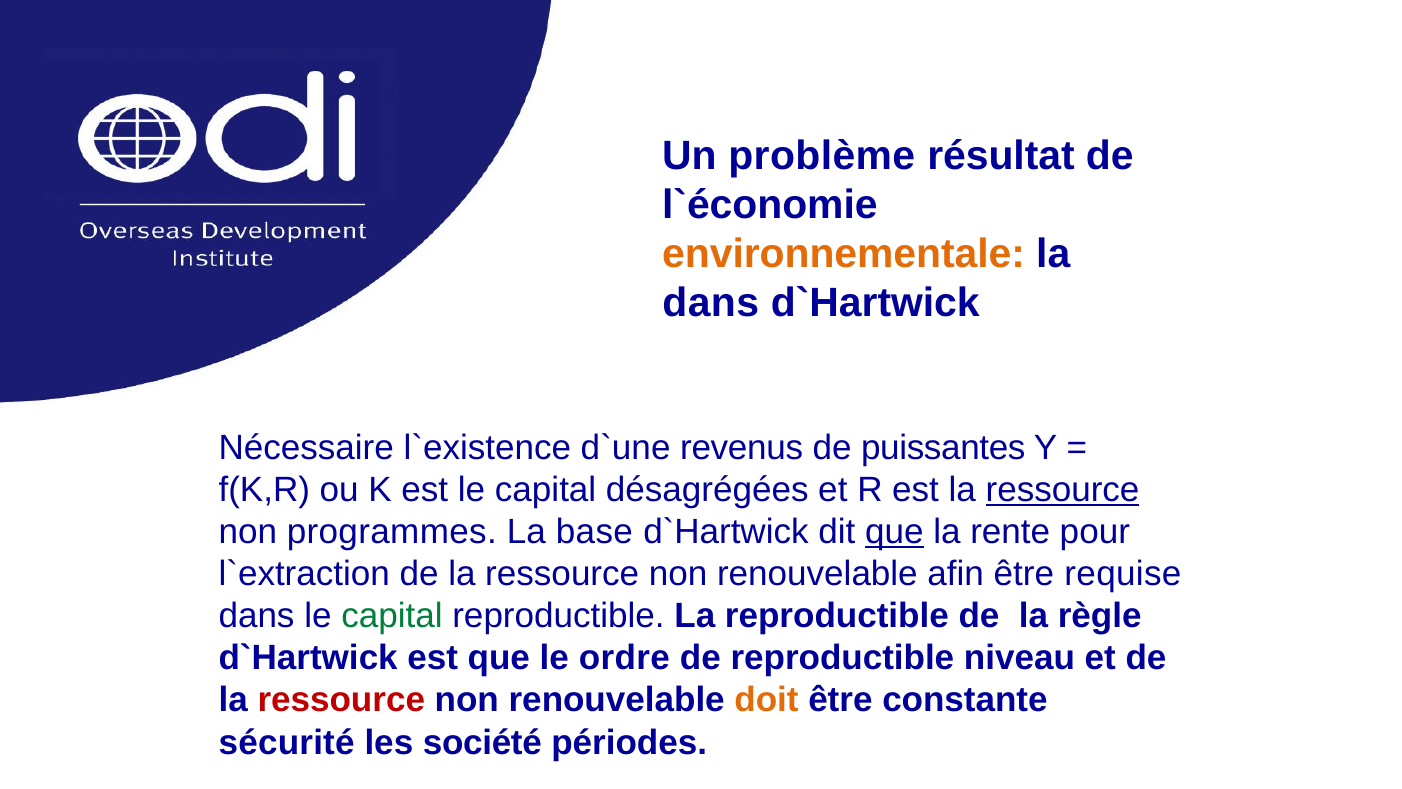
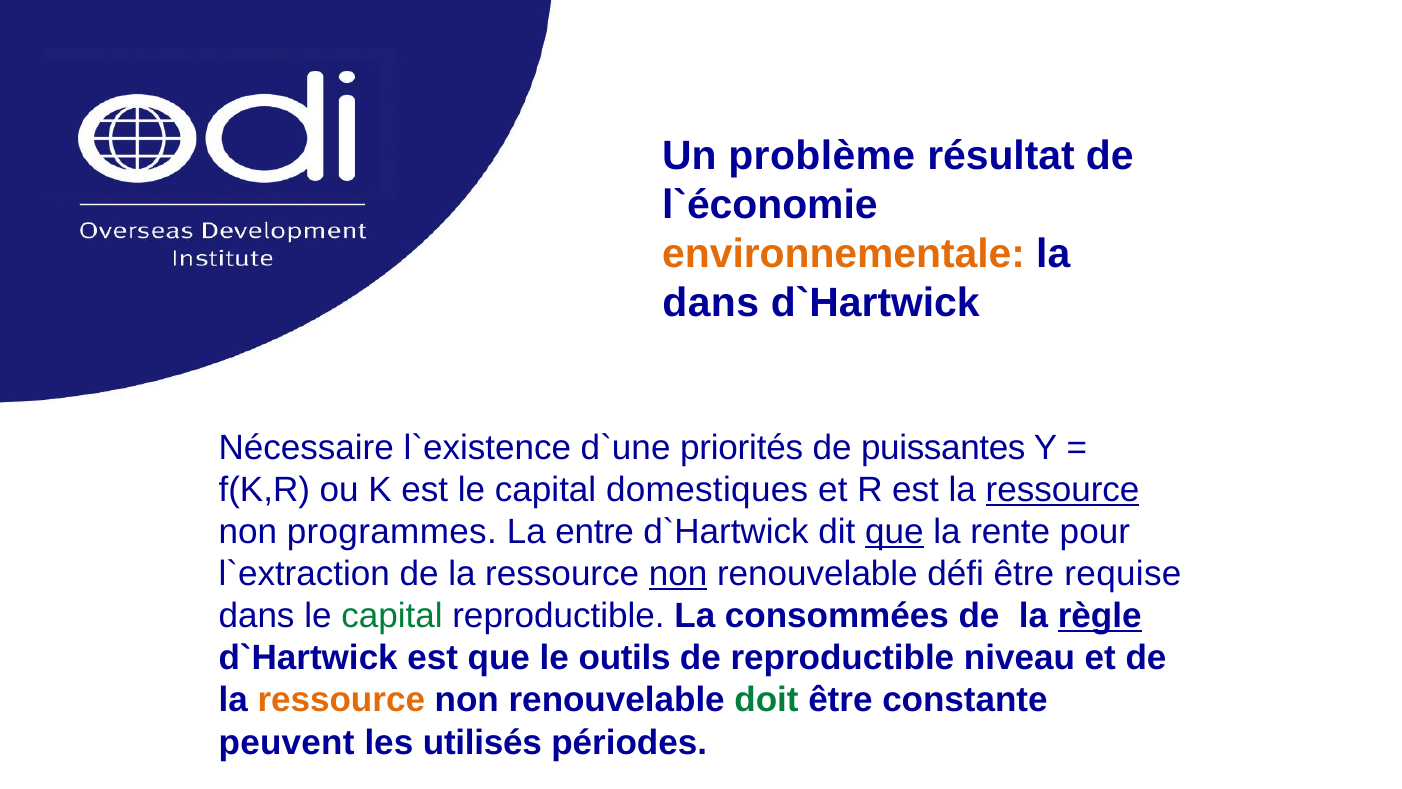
revenus: revenus -> priorités
désagrégées: désagrégées -> domestiques
base: base -> entre
non at (678, 574) underline: none -> present
afin: afin -> défi
La reproductible: reproductible -> consommées
règle underline: none -> present
ordre: ordre -> outils
ressource at (341, 700) colour: red -> orange
doit colour: orange -> green
sécurité: sécurité -> peuvent
société: société -> utilisés
